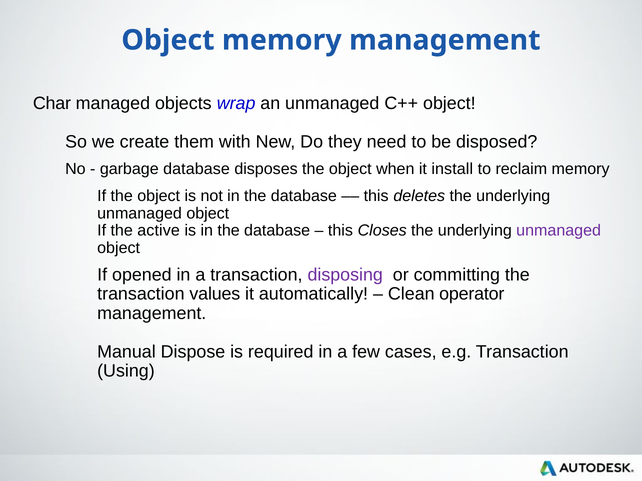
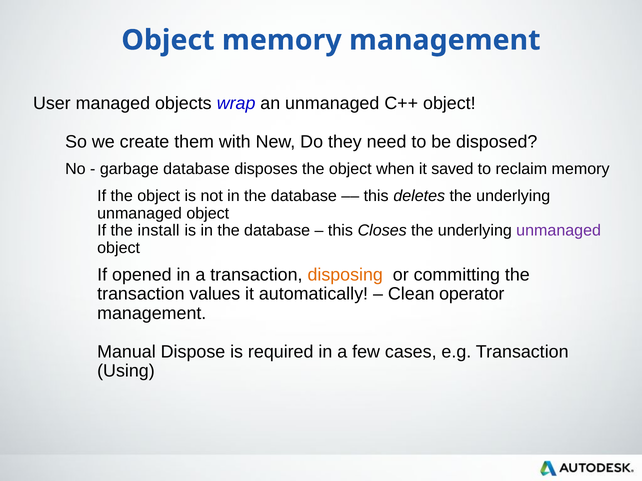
Char: Char -> User
install: install -> saved
active: active -> install
disposing colour: purple -> orange
